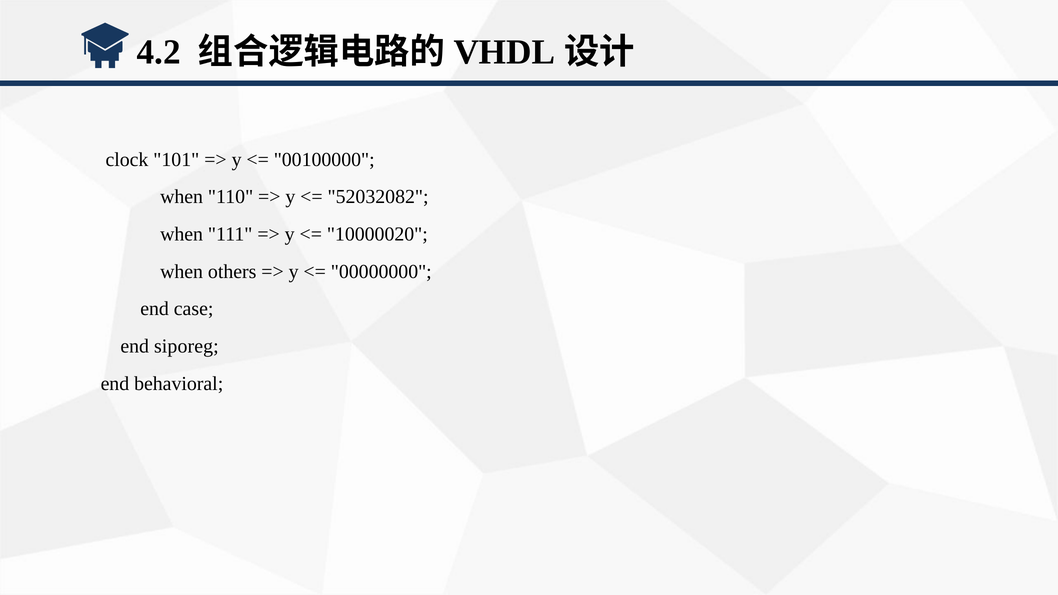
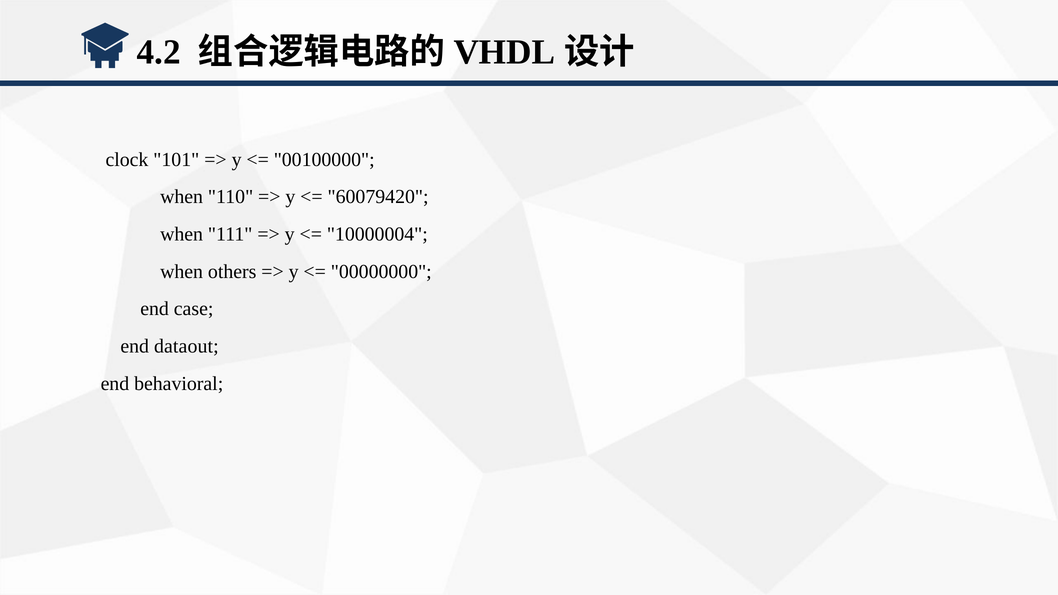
52032082: 52032082 -> 60079420
10000020: 10000020 -> 10000004
siporeg: siporeg -> dataout
